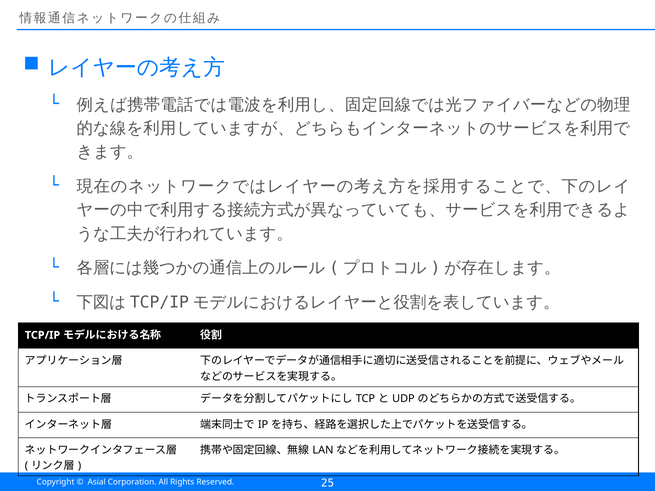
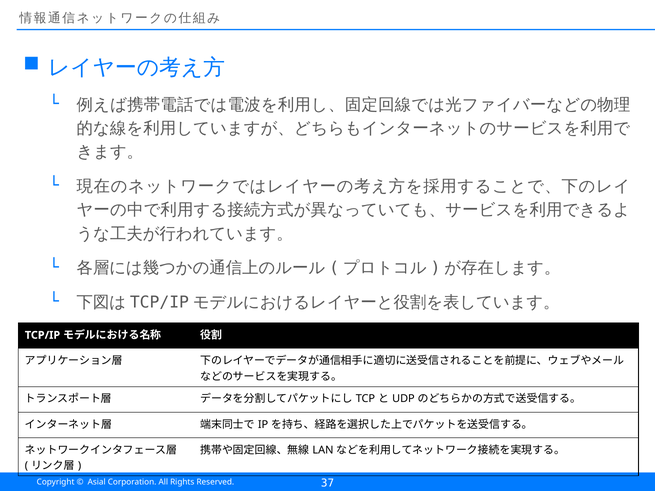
25: 25 -> 37
